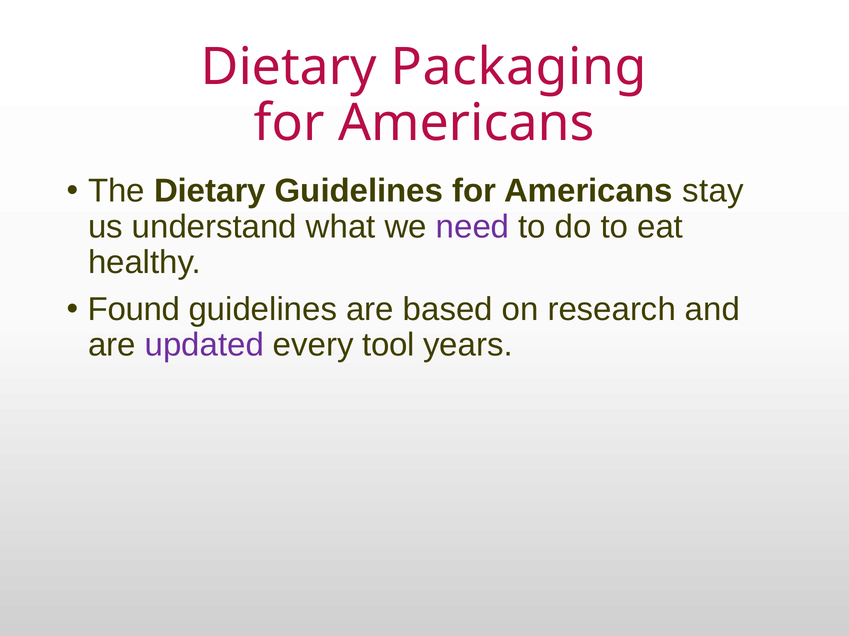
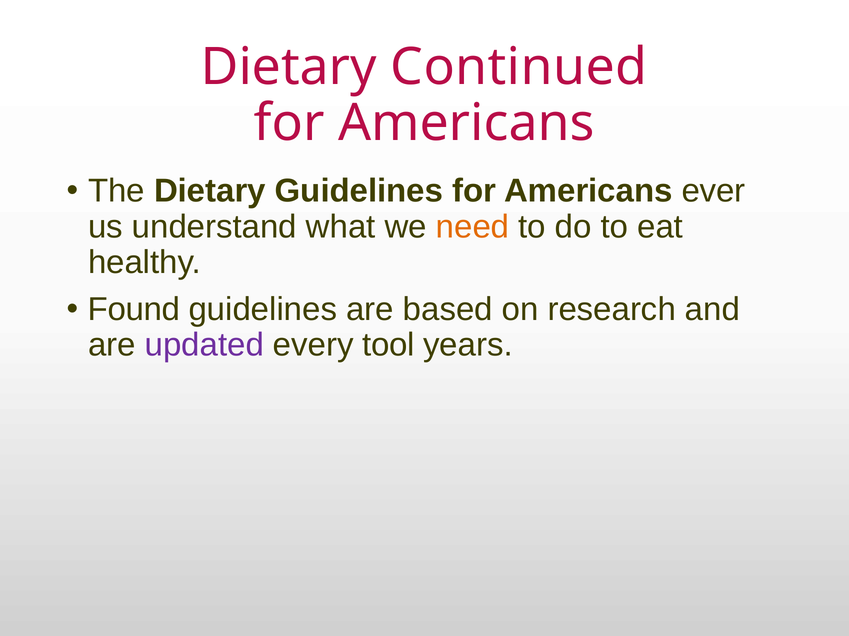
Packaging: Packaging -> Continued
stay: stay -> ever
need colour: purple -> orange
